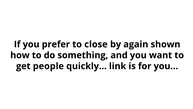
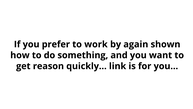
close: close -> work
people: people -> reason
